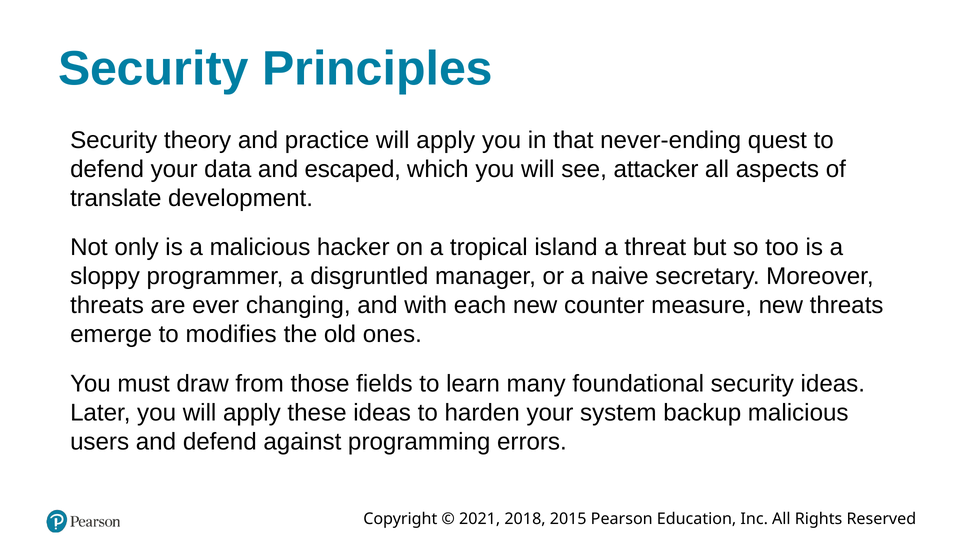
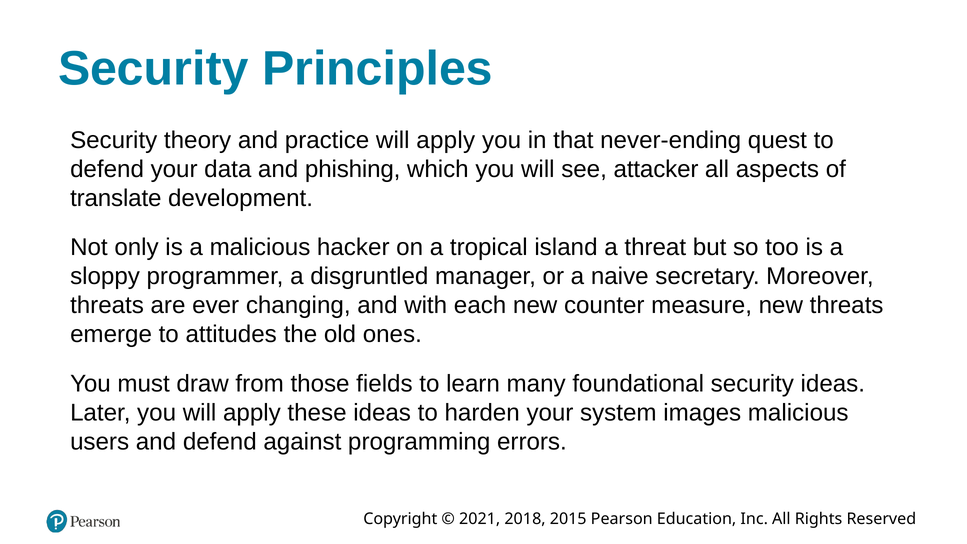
escaped: escaped -> phishing
modifies: modifies -> attitudes
backup: backup -> images
